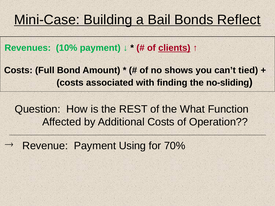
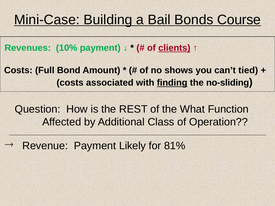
Reflect: Reflect -> Course
finding underline: none -> present
Additional Costs: Costs -> Class
Using: Using -> Likely
70%: 70% -> 81%
